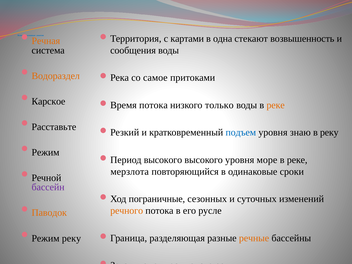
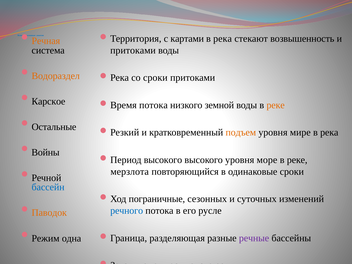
одна at (223, 39): одна -> река
сообщения at (133, 50): сообщения -> притоками
со самое: самое -> сроки
только: только -> земной
Расставьте: Расставьте -> Остальные
подъем colour: blue -> orange
знаю: знаю -> мире
реку at (329, 132): реку -> река
Режим at (45, 152): Режим -> Войны
бассейн colour: purple -> blue
речного colour: orange -> blue
Режим реку: реку -> одна
речные colour: orange -> purple
